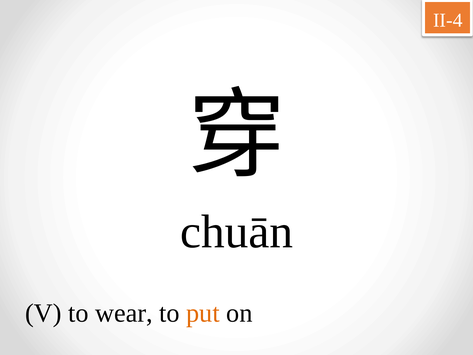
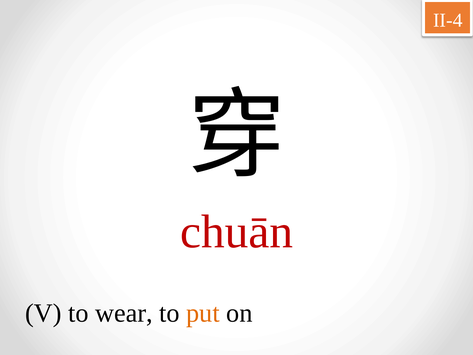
chuān colour: black -> red
